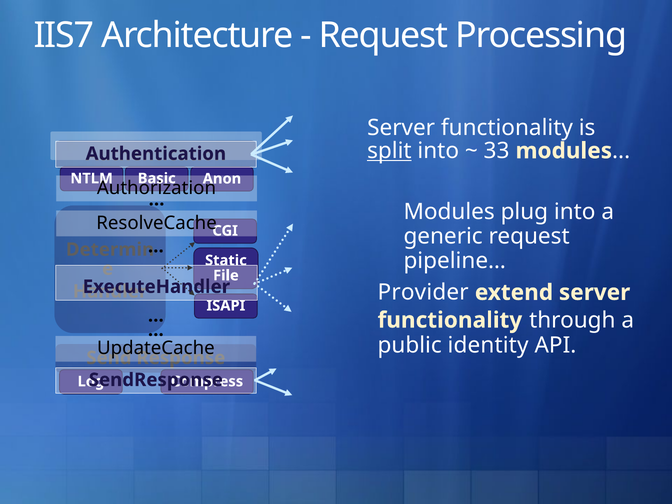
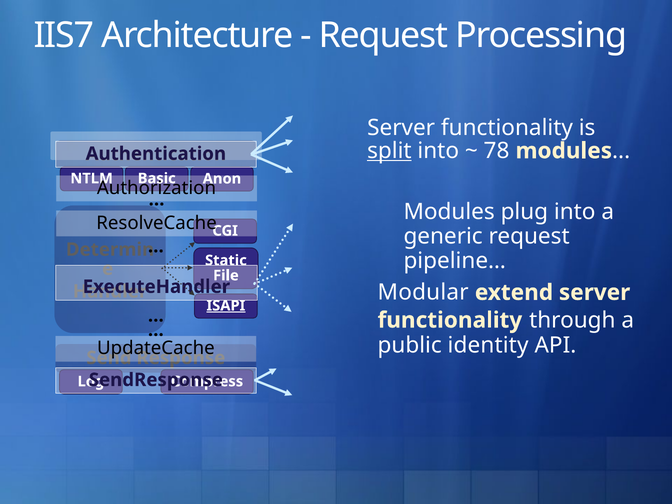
33: 33 -> 78
Provider: Provider -> Modular
ISAPI underline: none -> present
